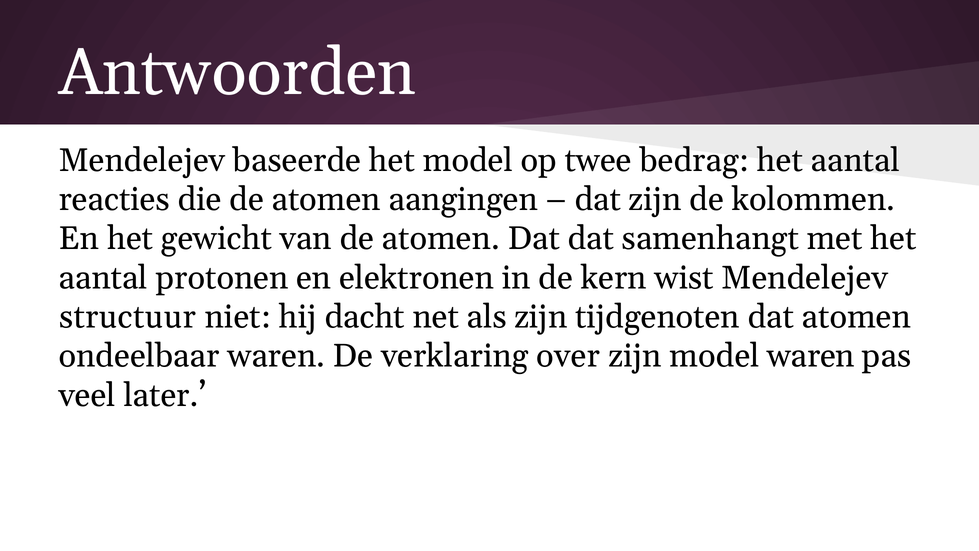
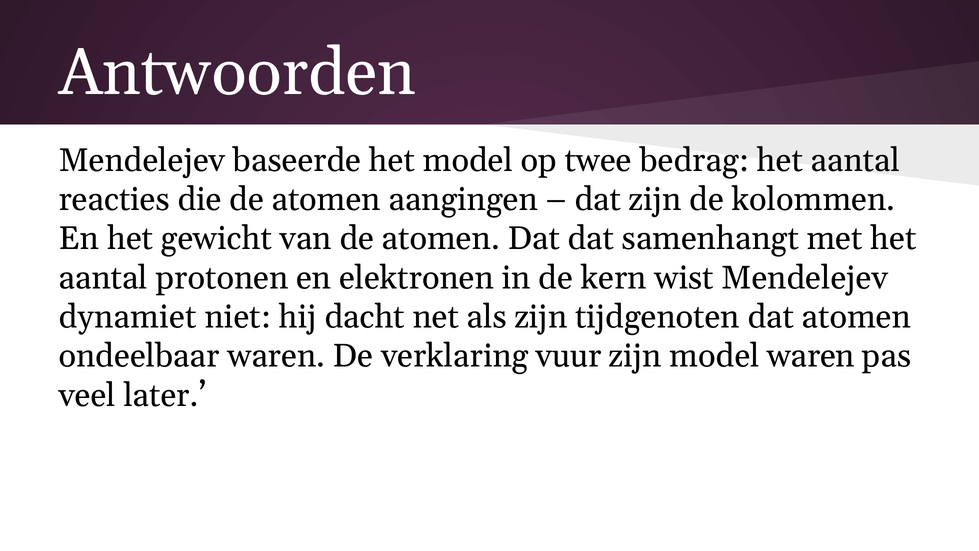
structuur: structuur -> dynamiet
over: over -> vuur
